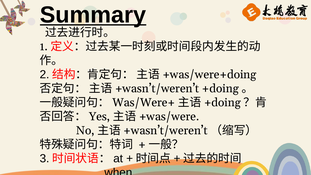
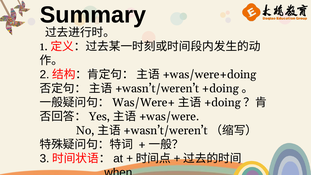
Summary underline: present -> none
